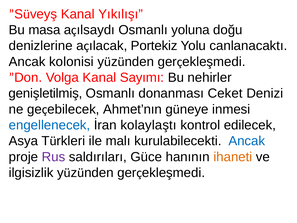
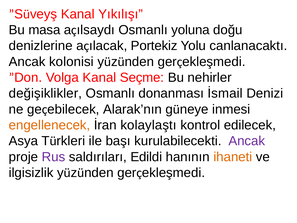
Sayımı: Sayımı -> Seçme
genişletilmiş: genişletilmiş -> değişiklikler
Ceket: Ceket -> İsmail
Ahmet’nın: Ahmet’nın -> Alarak’nın
engellenecek colour: blue -> orange
malı: malı -> başı
Ancak at (247, 141) colour: blue -> purple
Güce: Güce -> Edildi
